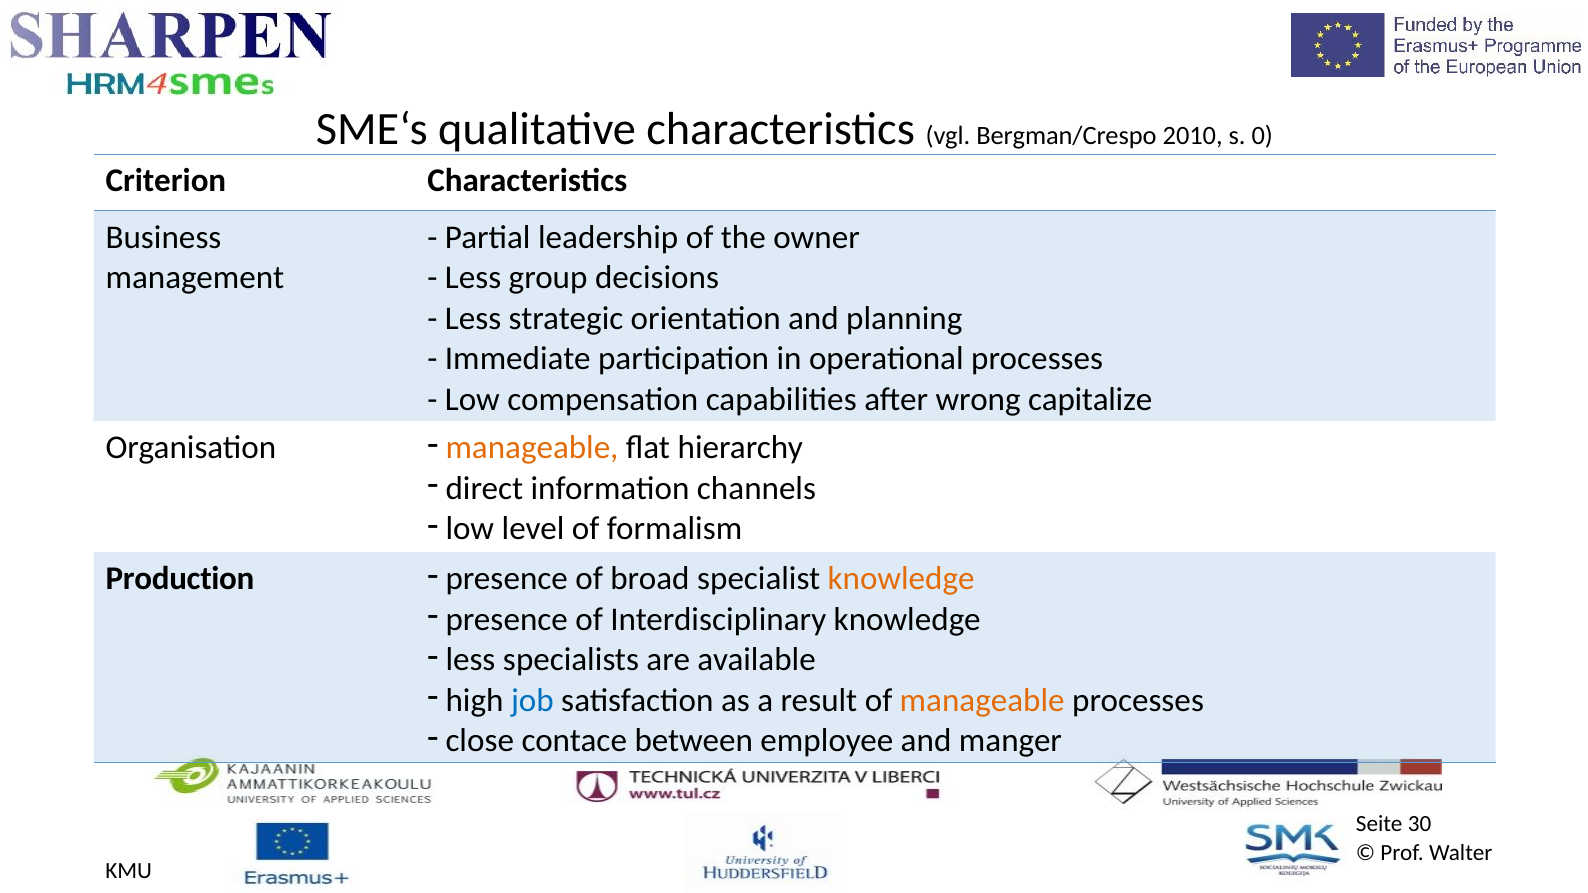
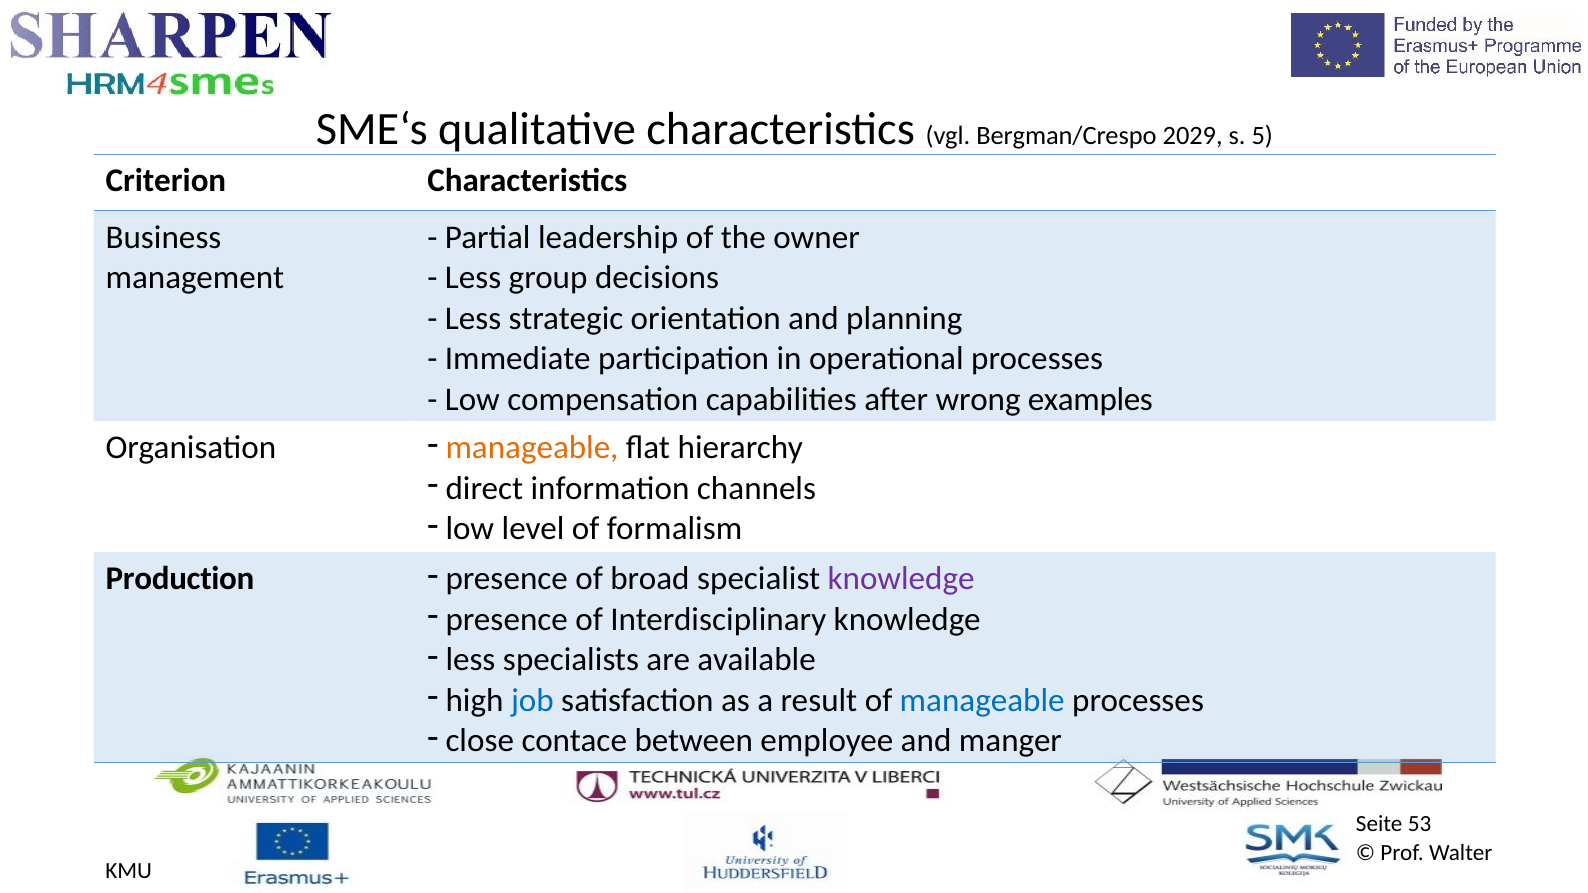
2010: 2010 -> 2029
0: 0 -> 5
capitalize: capitalize -> examples
knowledge at (901, 579) colour: orange -> purple
manageable at (982, 700) colour: orange -> blue
30: 30 -> 53
